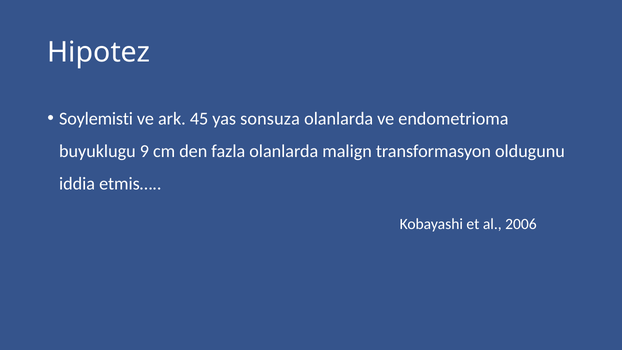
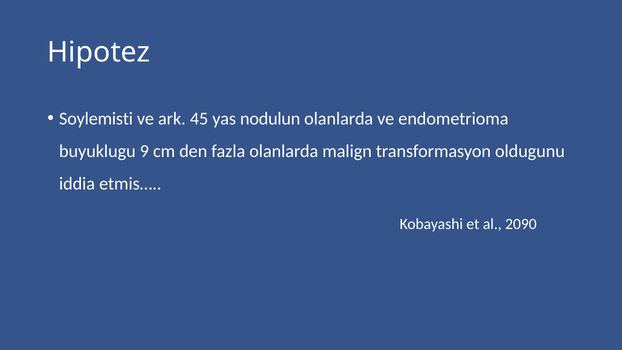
sonsuza: sonsuza -> nodulun
2006: 2006 -> 2090
